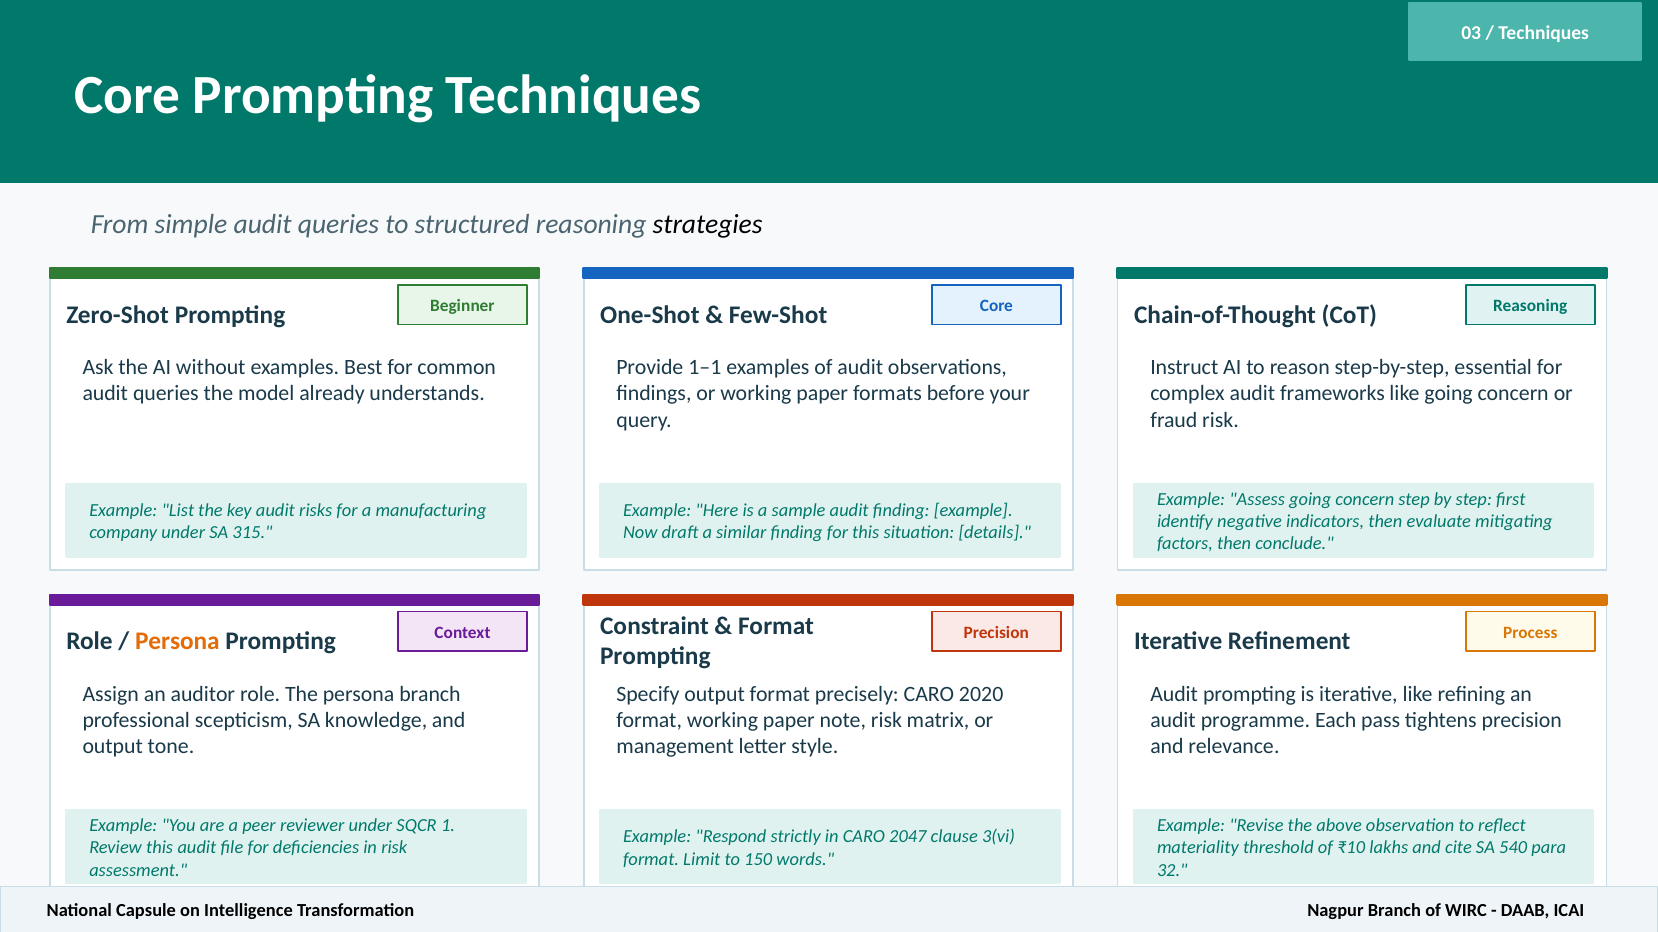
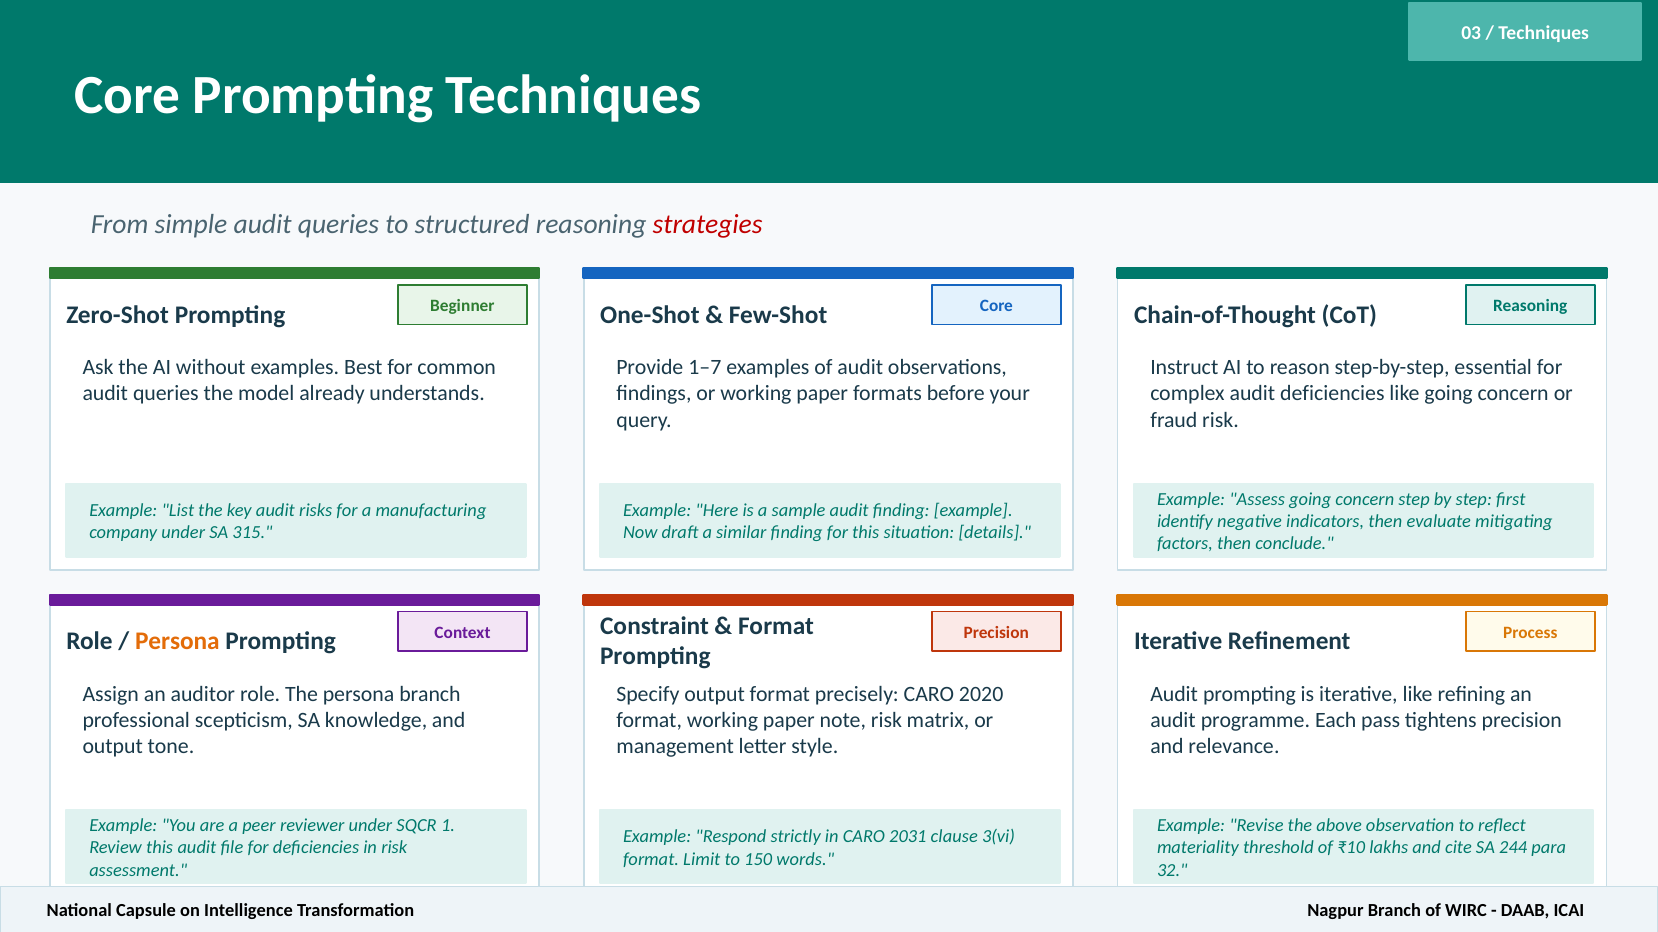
strategies colour: black -> red
1–1: 1–1 -> 1–7
audit frameworks: frameworks -> deficiencies
2047: 2047 -> 2031
540: 540 -> 244
